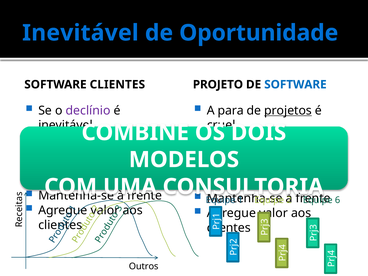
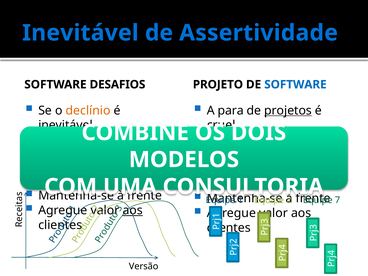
Oportunidade: Oportunidade -> Assertividade
SOFTWARE CLIENTES: CLIENTES -> DESAFIOS
declínio colour: purple -> orange
6: 6 -> 7
aos at (133, 210) underline: none -> present
Outros: Outros -> Versão
